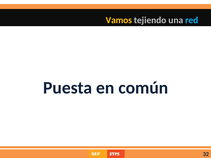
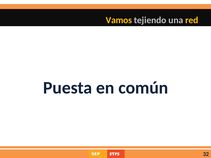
red colour: light blue -> yellow
